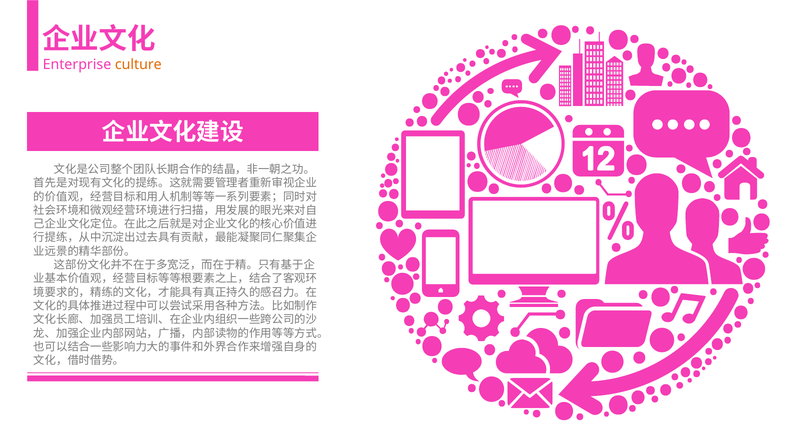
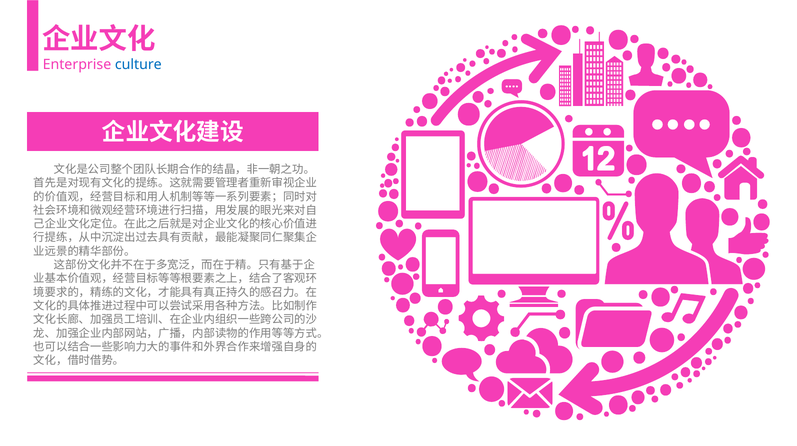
culture colour: orange -> blue
